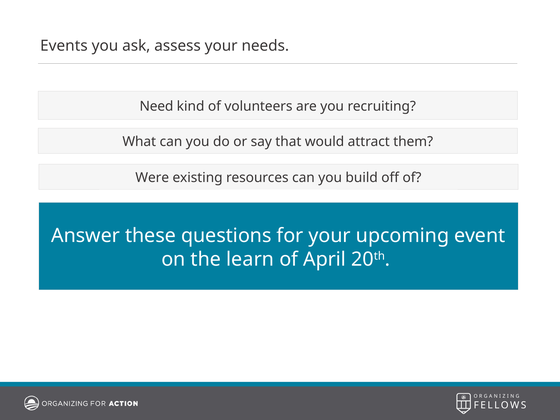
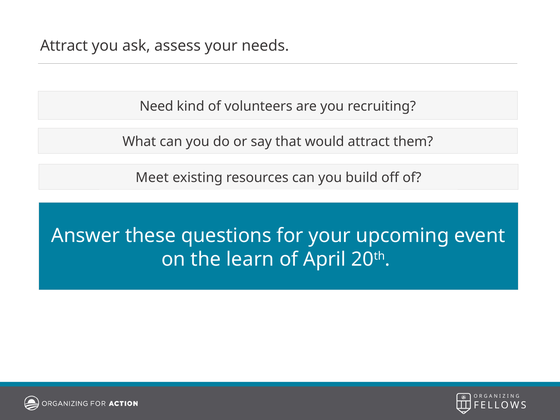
Events at (64, 46): Events -> Attract
Were: Were -> Meet
